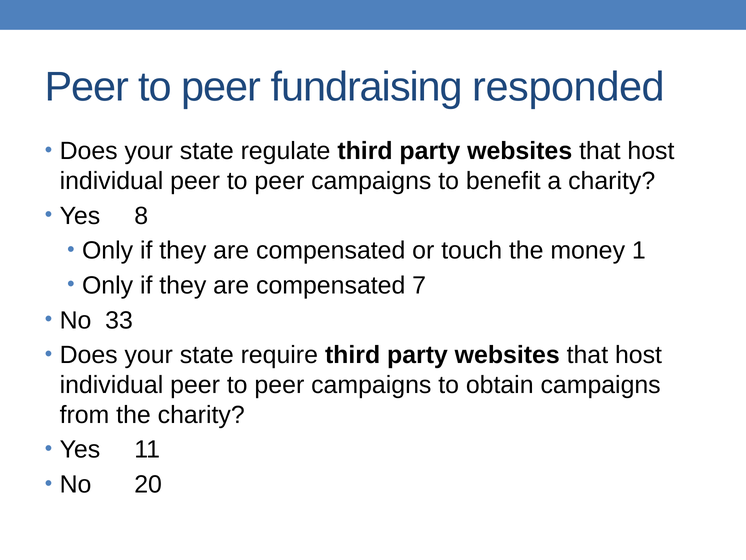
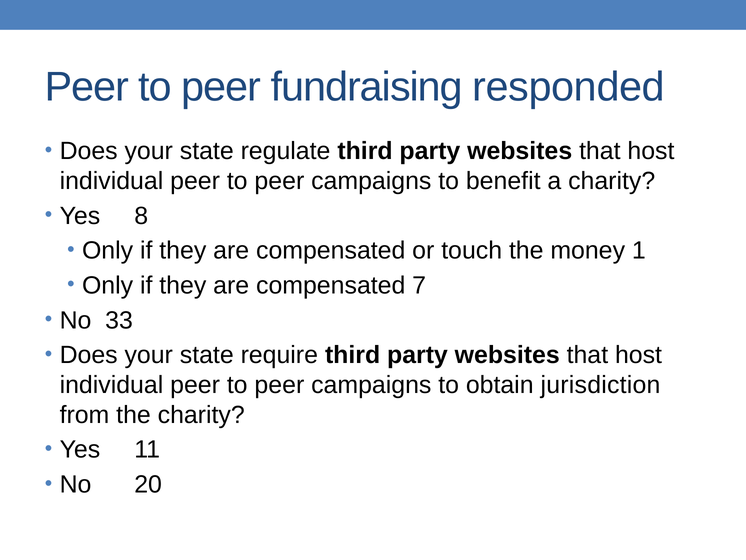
obtain campaigns: campaigns -> jurisdiction
